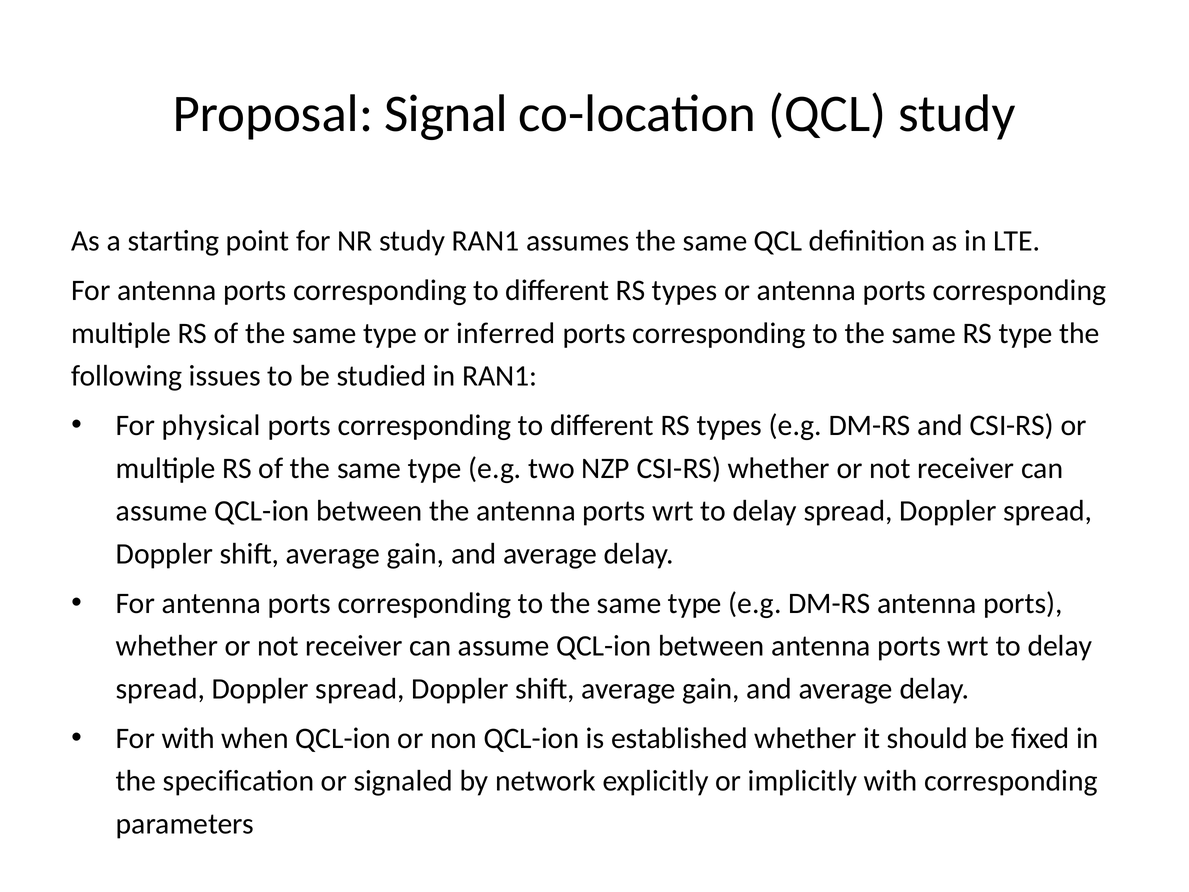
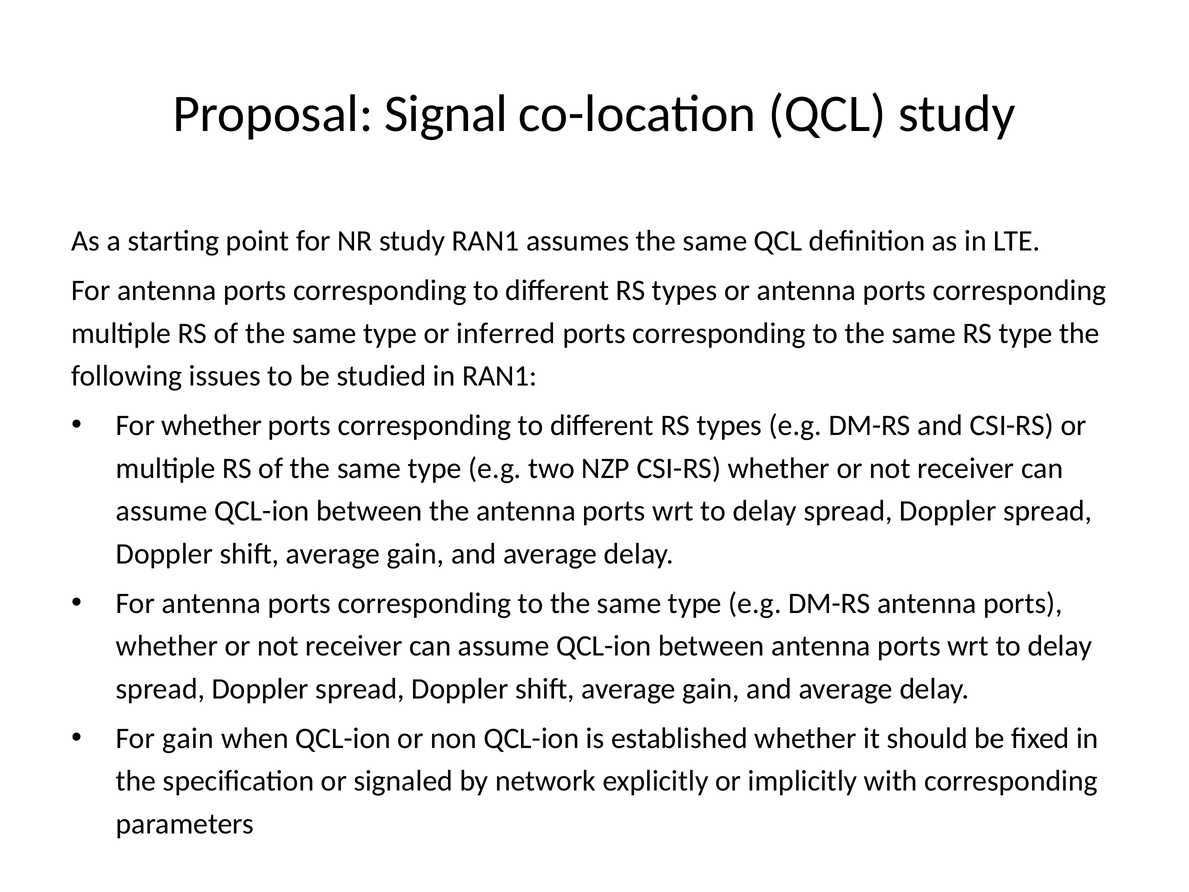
For physical: physical -> whether
For with: with -> gain
